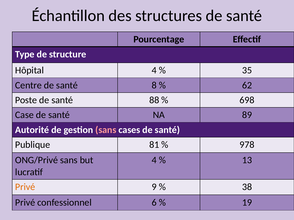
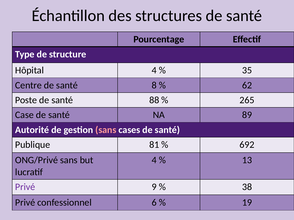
698: 698 -> 265
978: 978 -> 692
Privé at (25, 187) colour: orange -> purple
